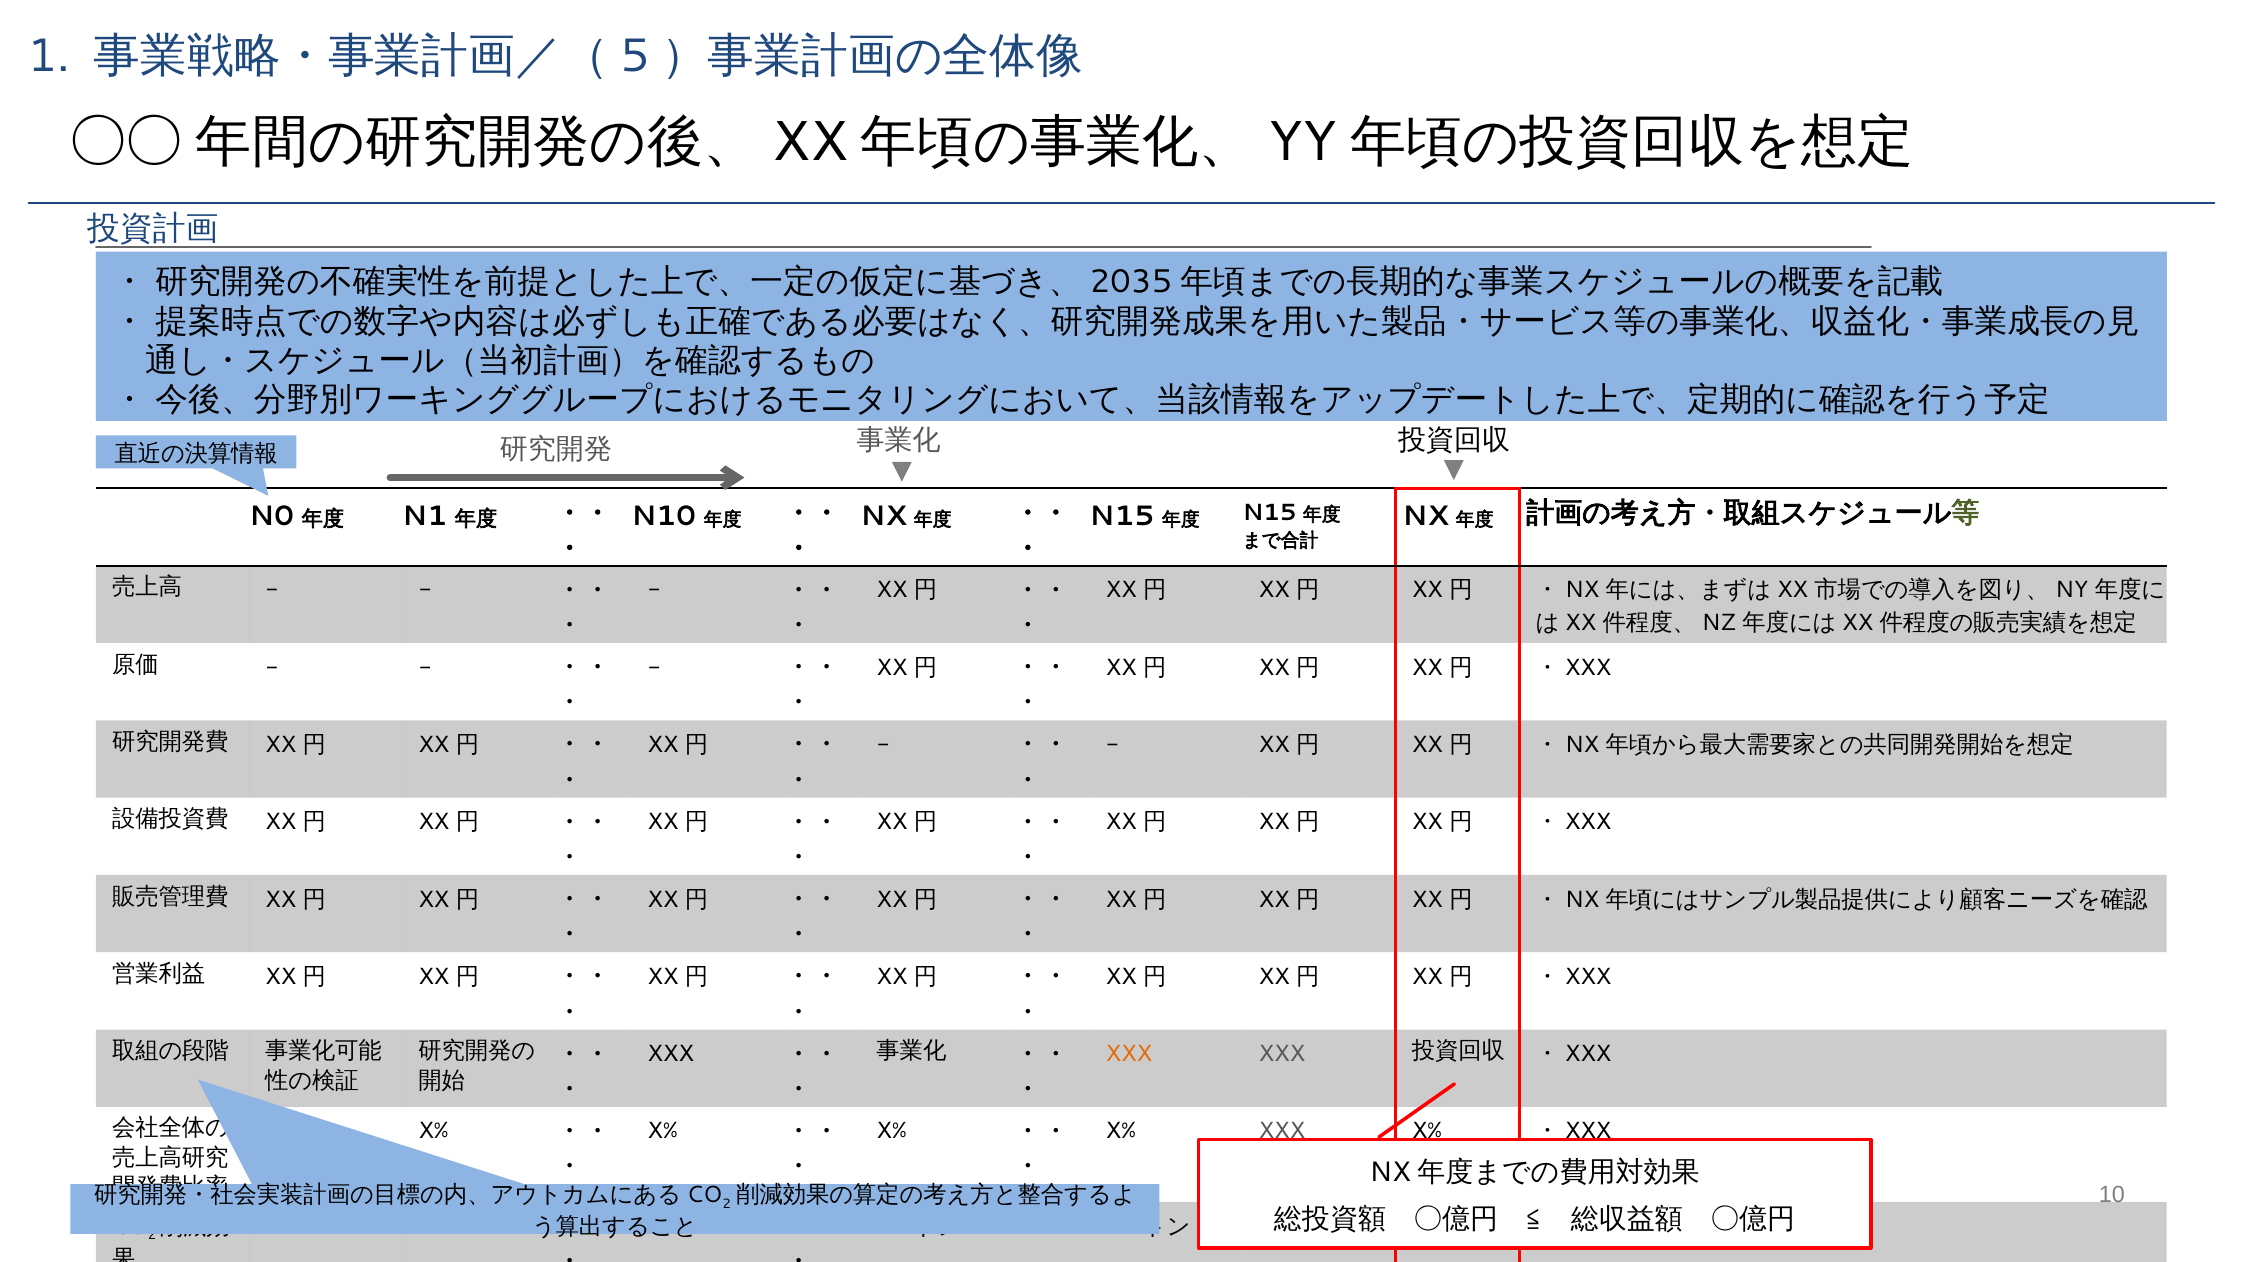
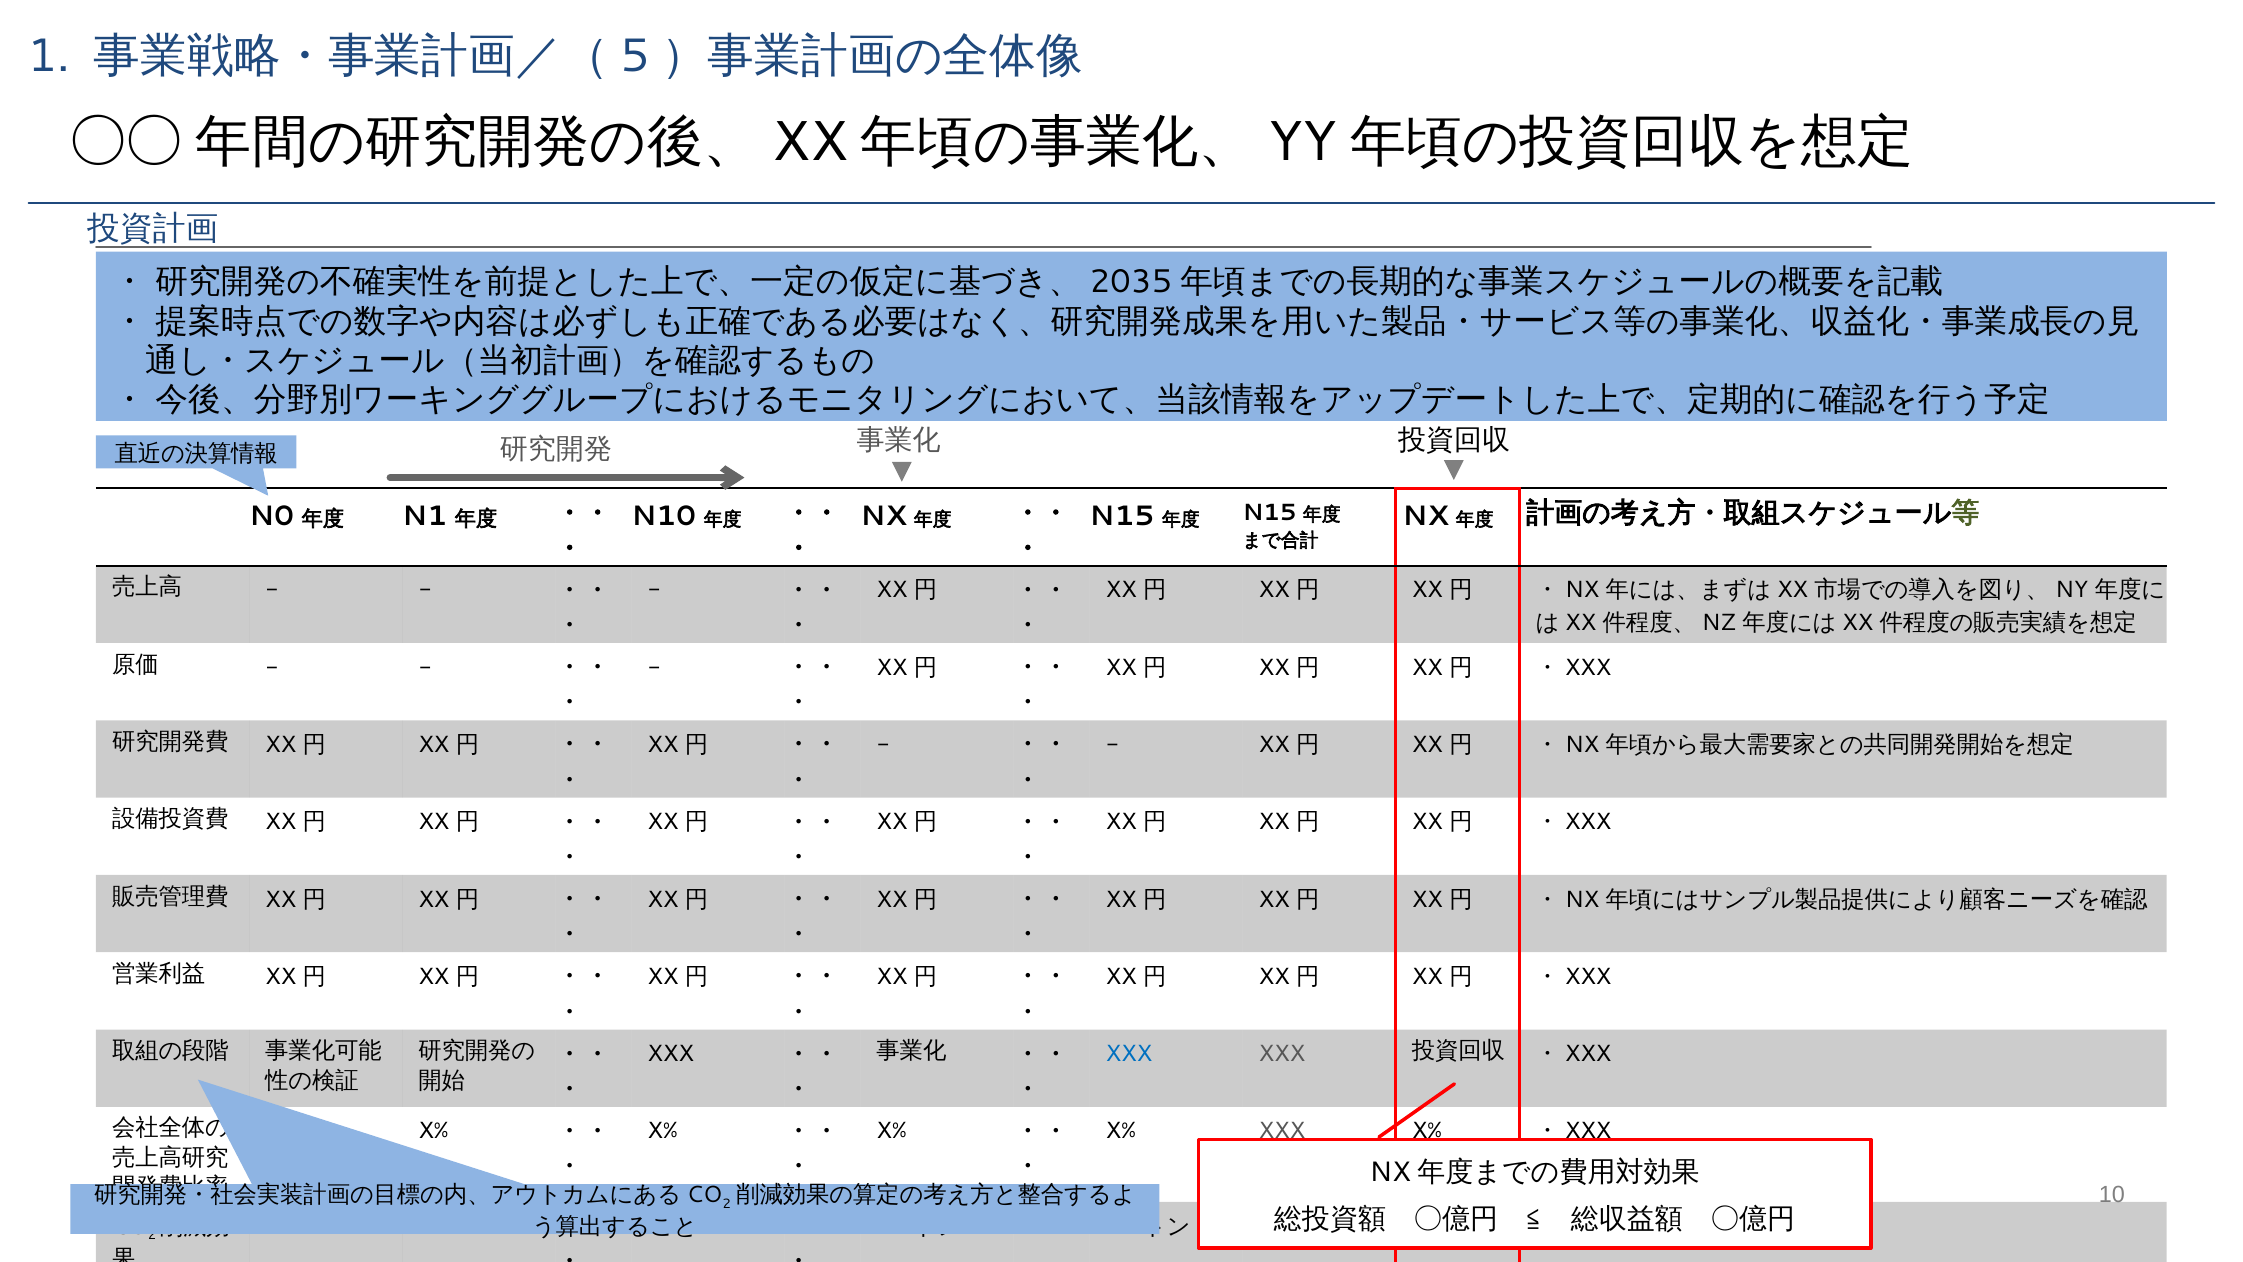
XXX at (1129, 1054) colour: orange -> blue
